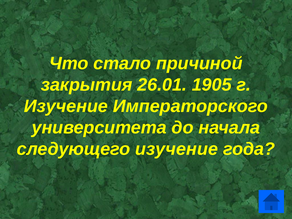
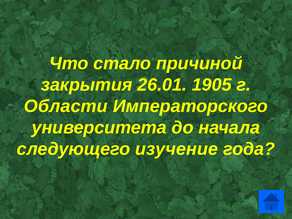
Изучение at (66, 106): Изучение -> Области
